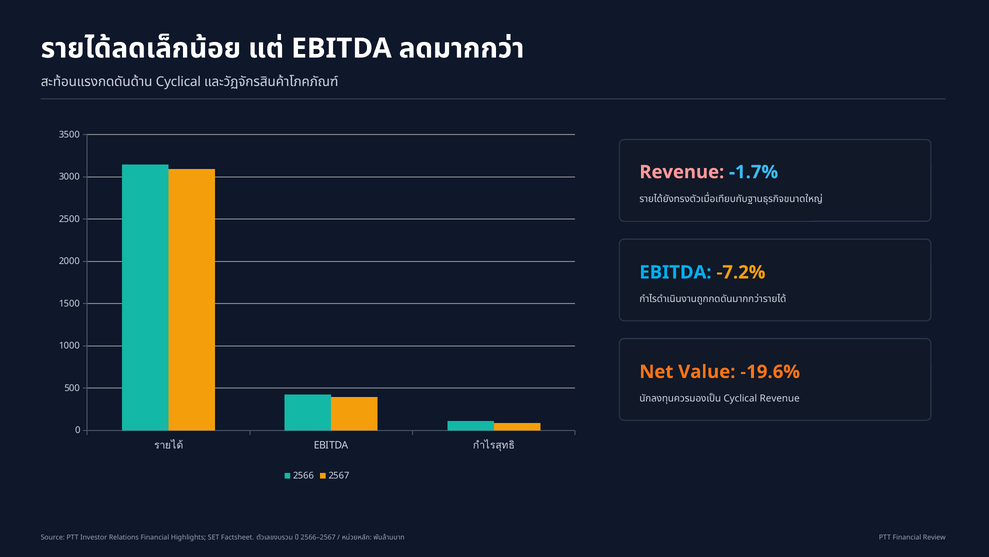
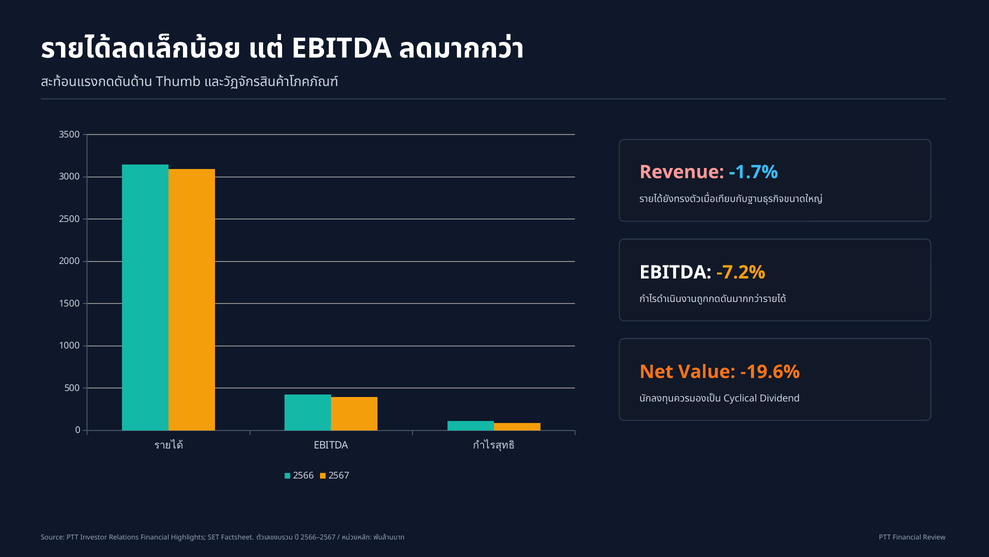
Cyclical at (178, 82): Cyclical -> Thumb
EBITDA at (675, 272) colour: light blue -> white
Cyclical Revenue: Revenue -> Dividend
